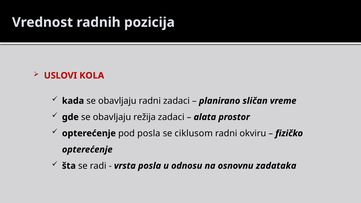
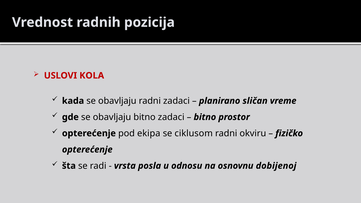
obavljaju režija: režija -> bitno
alata at (205, 117): alata -> bitno
pod posla: posla -> ekipa
zadataka: zadataka -> dobijenoj
